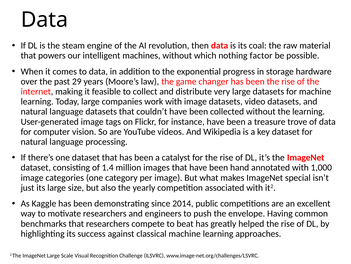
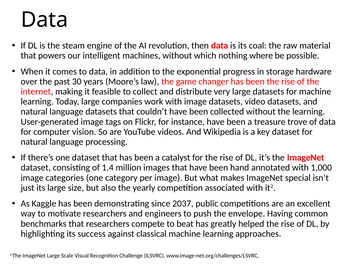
factor: factor -> where
29: 29 -> 30
2014: 2014 -> 2037
